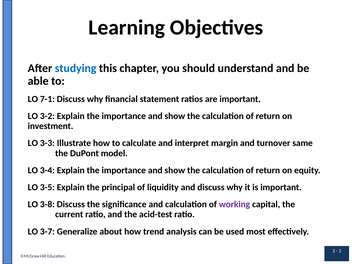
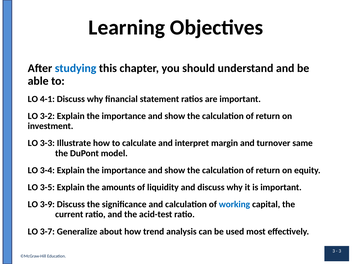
7-1: 7-1 -> 4-1
principal: principal -> amounts
3-8: 3-8 -> 3-9
working colour: purple -> blue
